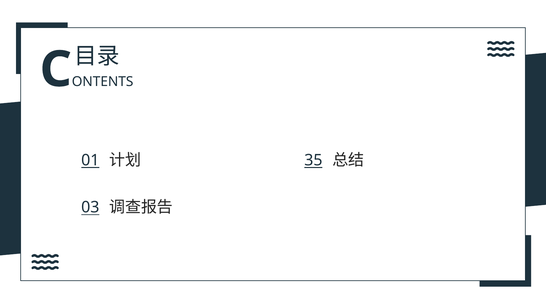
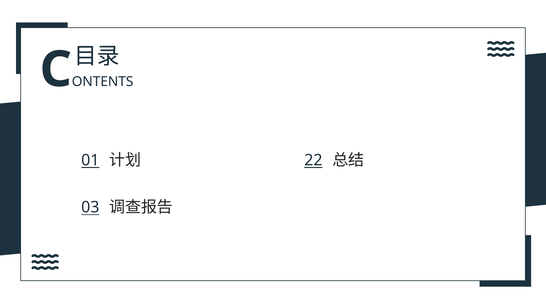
35: 35 -> 22
